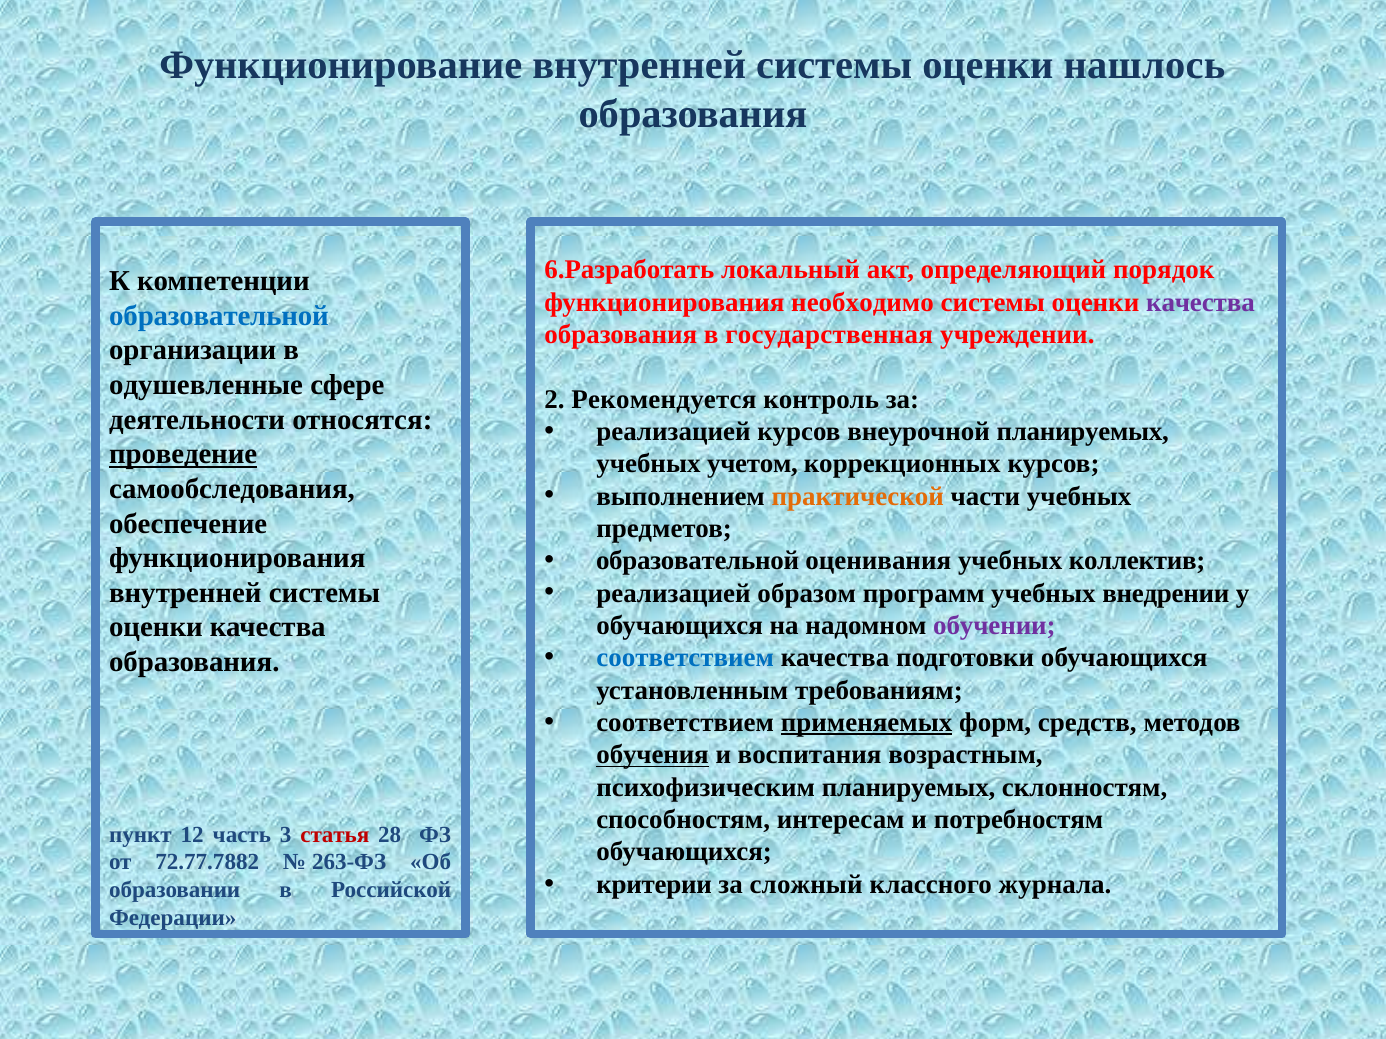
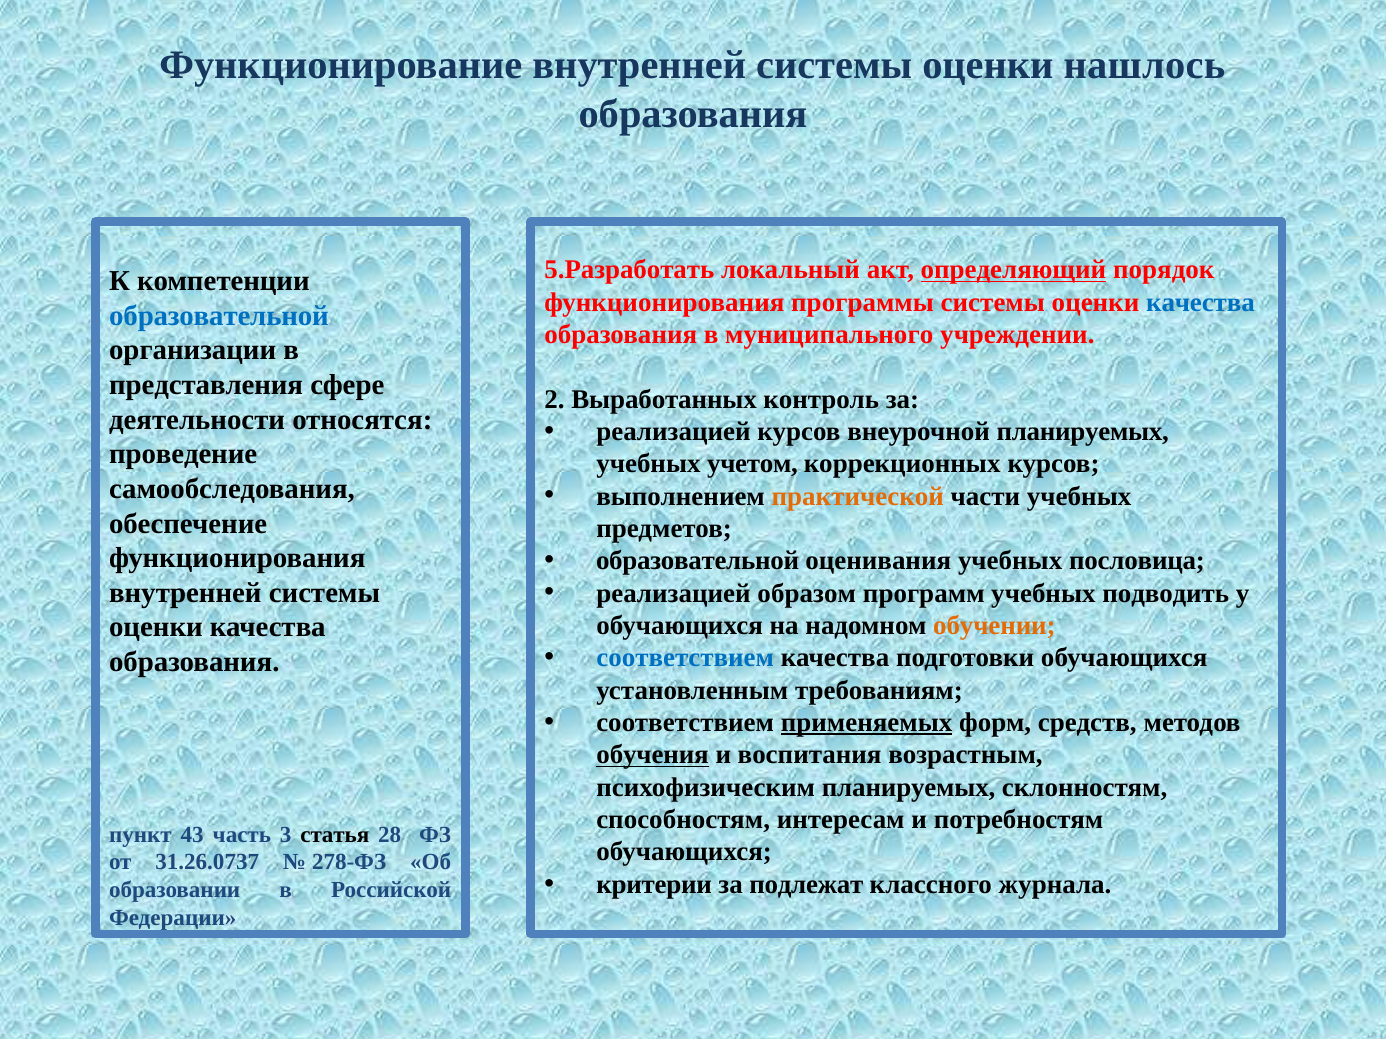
6.Разработать: 6.Разработать -> 5.Разработать
определяющий underline: none -> present
необходимо: необходимо -> программы
качества at (1200, 302) colour: purple -> blue
государственная: государственная -> муниципального
одушевленные: одушевленные -> представления
Рекомендуется: Рекомендуется -> Выработанных
проведение underline: present -> none
коллектив: коллектив -> пословица
внедрении: внедрении -> подводить
обучении colour: purple -> orange
12: 12 -> 43
статья colour: red -> black
72.77.7882: 72.77.7882 -> 31.26.0737
263-ФЗ: 263-ФЗ -> 278-ФЗ
сложный: сложный -> подлежат
